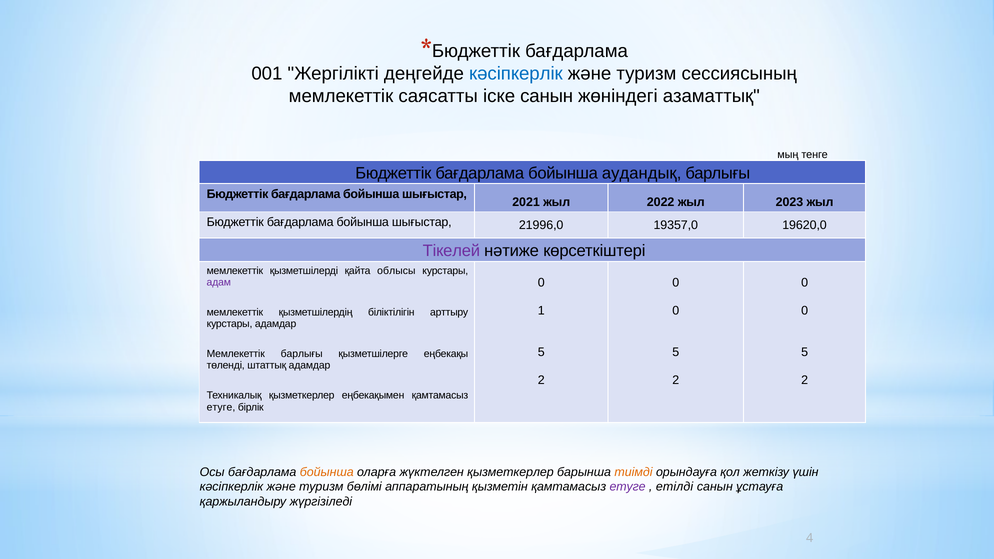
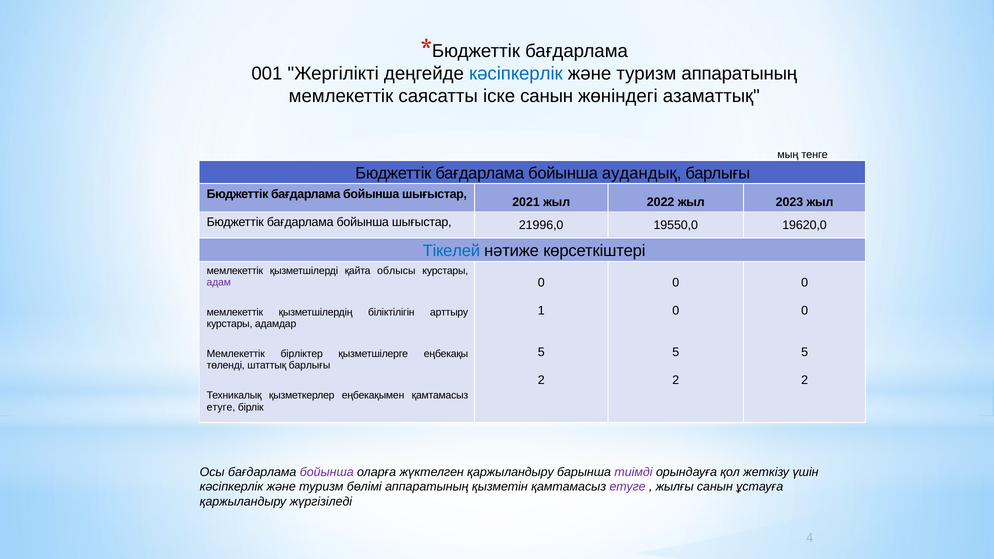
туризм сессиясының: сессиясының -> аппаратының
19357,0: 19357,0 -> 19550,0
Тікелей colour: purple -> blue
Мемлекеттік барлығы: барлығы -> бірліктер
штаттық адамдар: адамдар -> барлығы
бойынша at (327, 472) colour: orange -> purple
жүктелген қызметкерлер: қызметкерлер -> қаржыландыру
тиімді colour: orange -> purple
етілді: етілді -> жылғы
